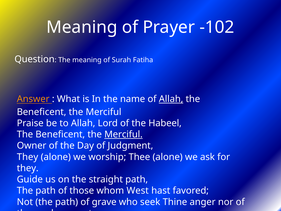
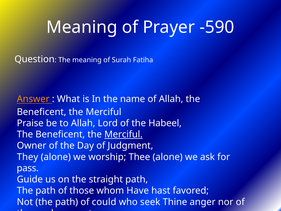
-102: -102 -> -590
Allah at (171, 99) underline: present -> none
they at (28, 168): they -> pass
West: West -> Have
grave: grave -> could
